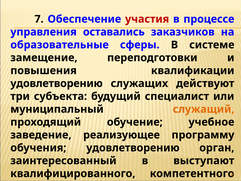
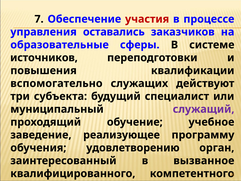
замещение: замещение -> источников
удовлетворению at (57, 83): удовлетворению -> вспомогательно
служащий colour: orange -> purple
выступают: выступают -> вызванное
